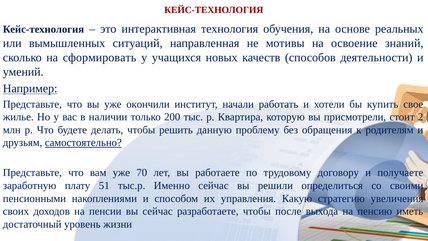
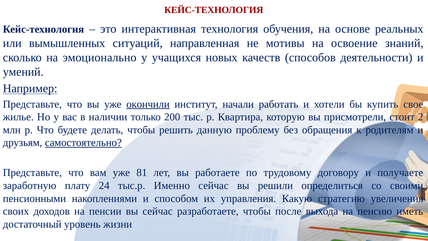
сформировать: сформировать -> эмоционально
окончили underline: none -> present
70: 70 -> 81
51: 51 -> 24
